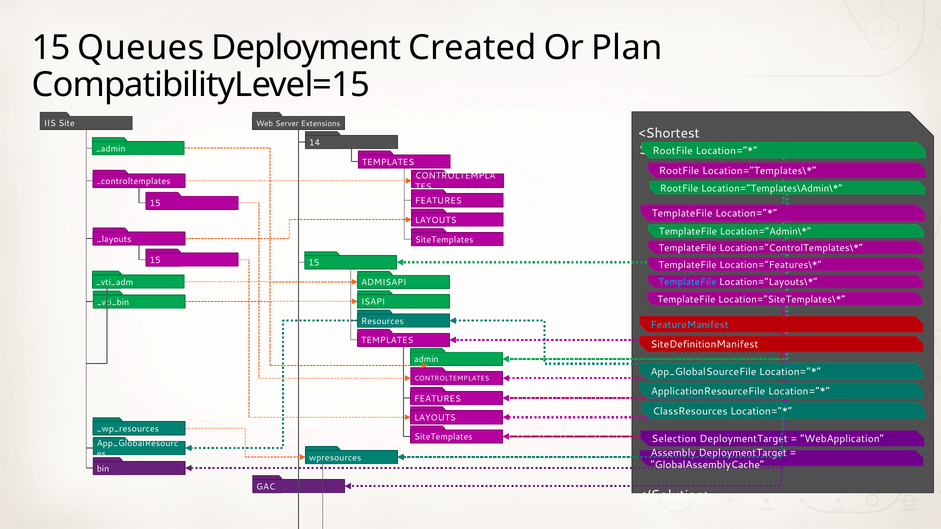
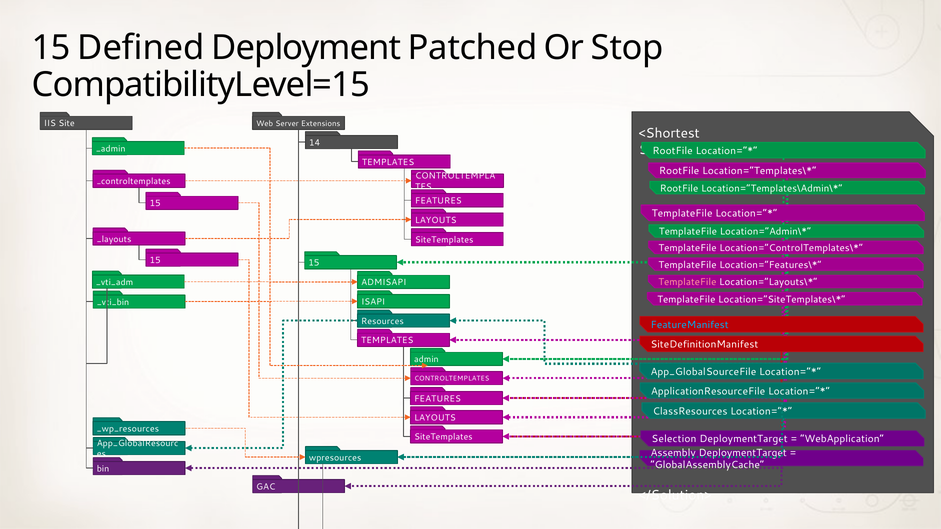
Queues: Queues -> Defined
Created: Created -> Patched
Plan: Plan -> Stop
TemplateFile at (687, 282) colour: light blue -> pink
